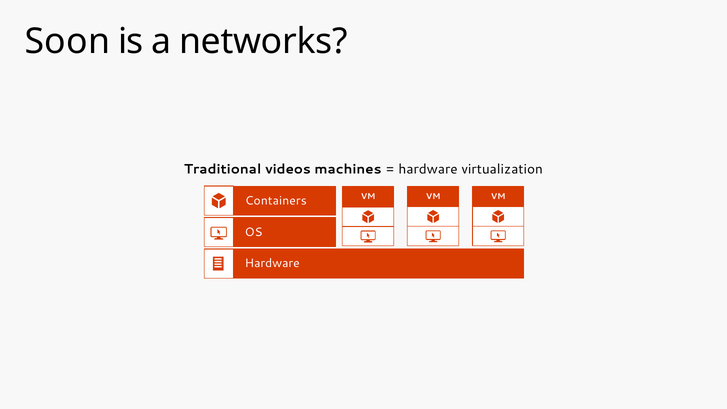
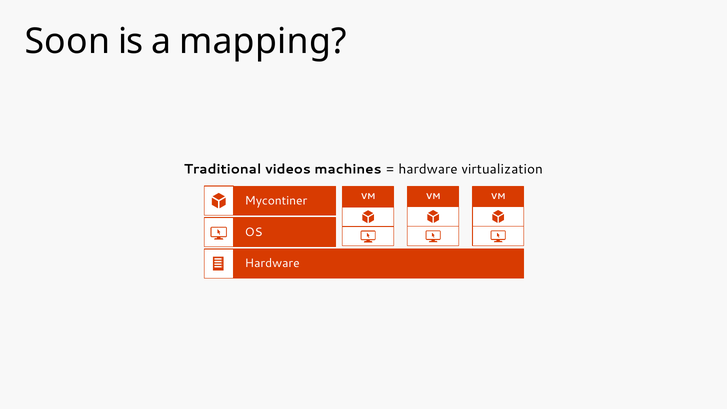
networks: networks -> mapping
Containers: Containers -> Mycontiner
